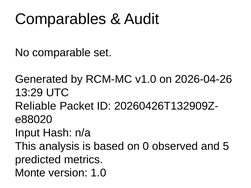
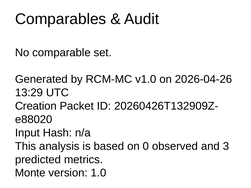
Reliable: Reliable -> Creation
5: 5 -> 3
